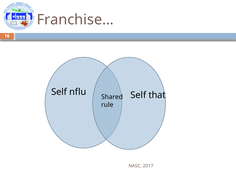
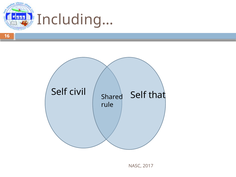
Franchise…: Franchise… -> Including…
nflu: nflu -> civil
